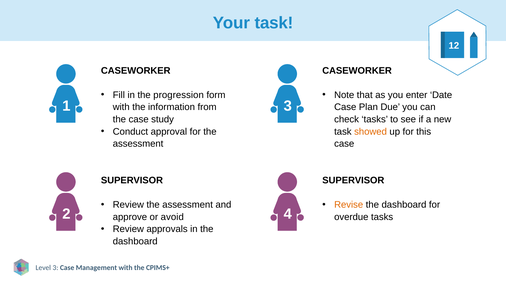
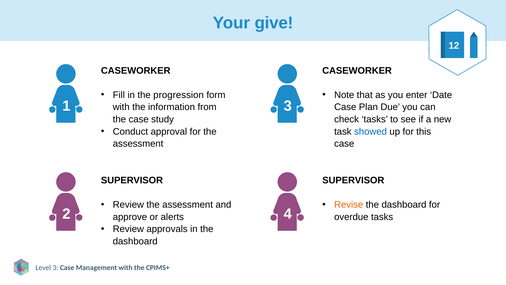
Your task: task -> give
showed colour: orange -> blue
avoid: avoid -> alerts
